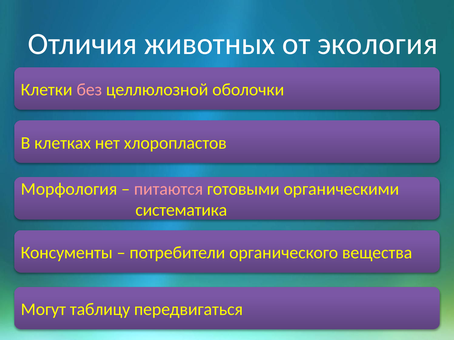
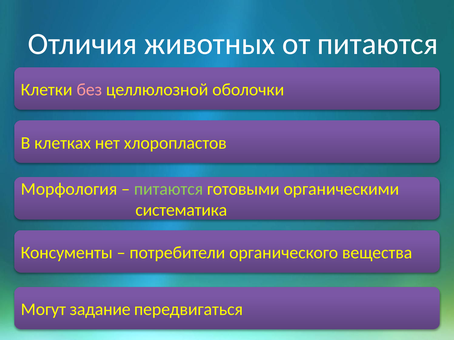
от экология: экология -> питаются
питаются at (169, 189) colour: pink -> light green
таблицу: таблицу -> задание
